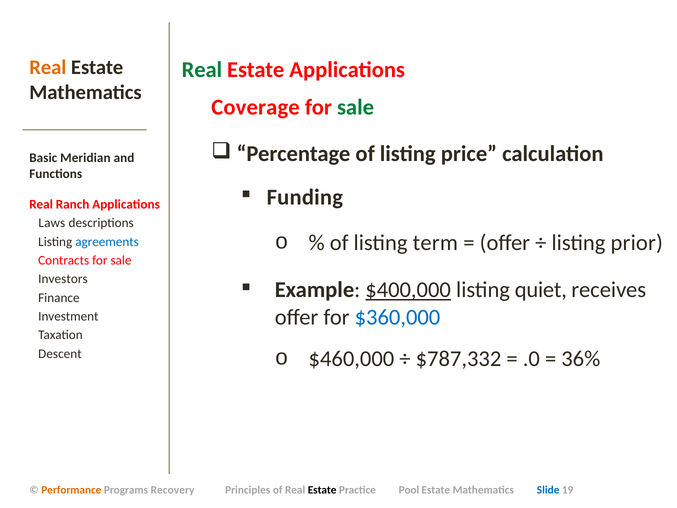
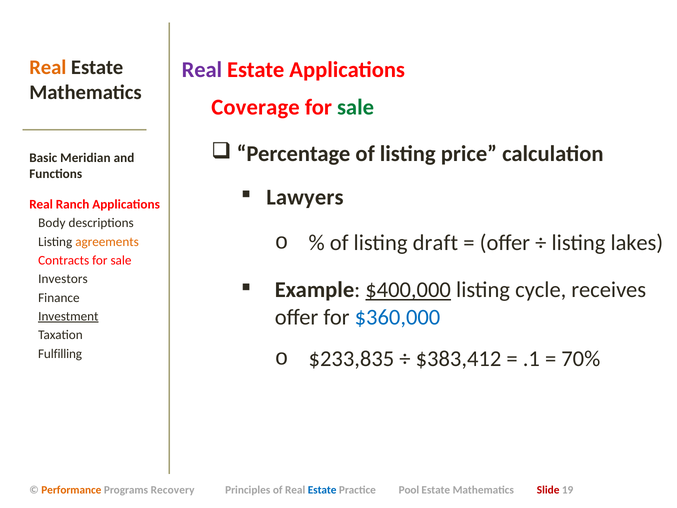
Real at (202, 70) colour: green -> purple
Funding: Funding -> Lawyers
Laws: Laws -> Body
term: term -> draft
prior: prior -> lakes
agreements colour: blue -> orange
quiet: quiet -> cycle
Investment underline: none -> present
Descent: Descent -> Fulfilling
$460,000: $460,000 -> $233,835
$787,332: $787,332 -> $383,412
.0: .0 -> .1
36%: 36% -> 70%
Estate at (322, 490) colour: black -> blue
Slide colour: blue -> red
